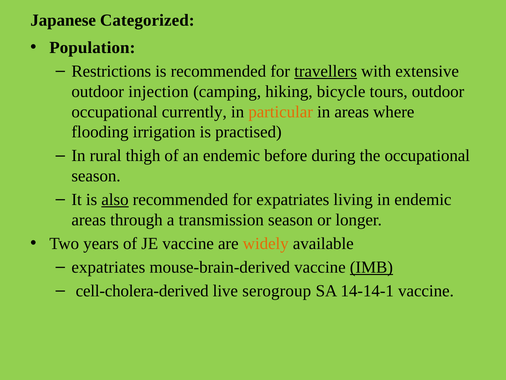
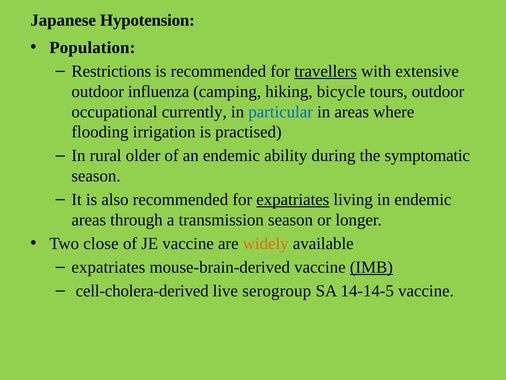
Categorized: Categorized -> Hypotension
injection: injection -> influenza
particular colour: orange -> blue
thigh: thigh -> older
before: before -> ability
the occupational: occupational -> symptomatic
also underline: present -> none
expatriates at (293, 199) underline: none -> present
years: years -> close
14-14-1: 14-14-1 -> 14-14-5
